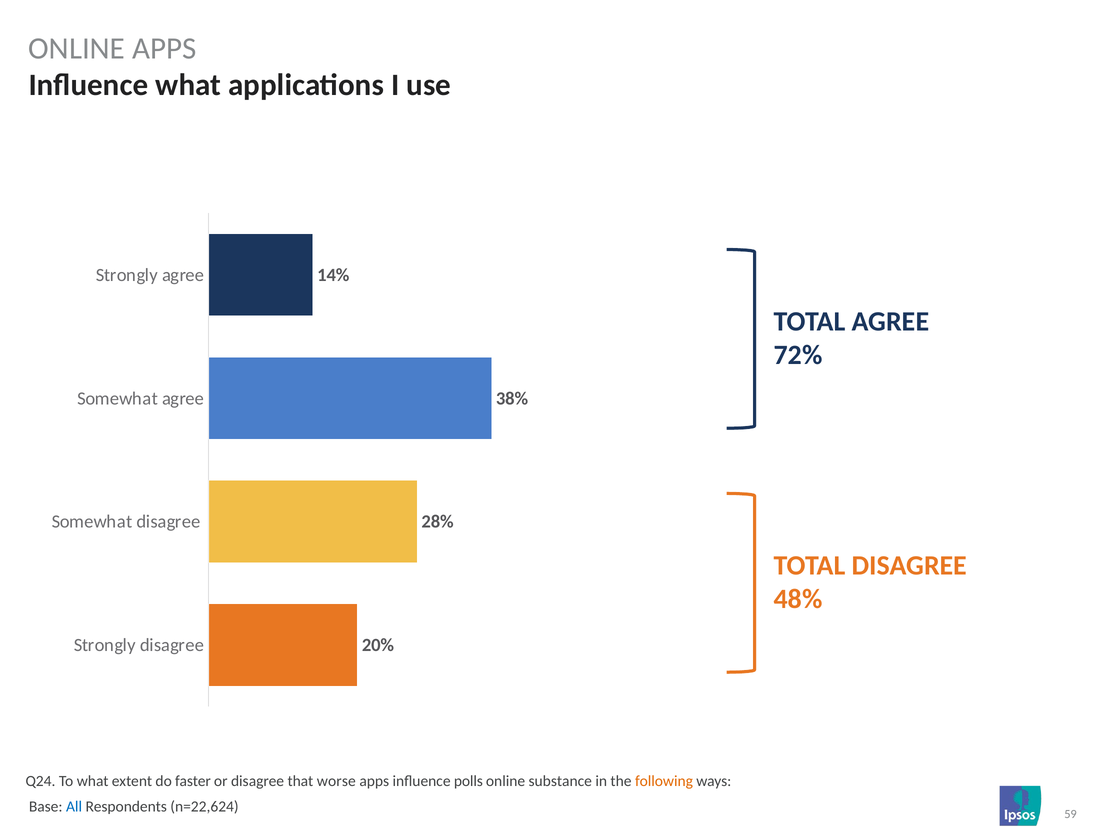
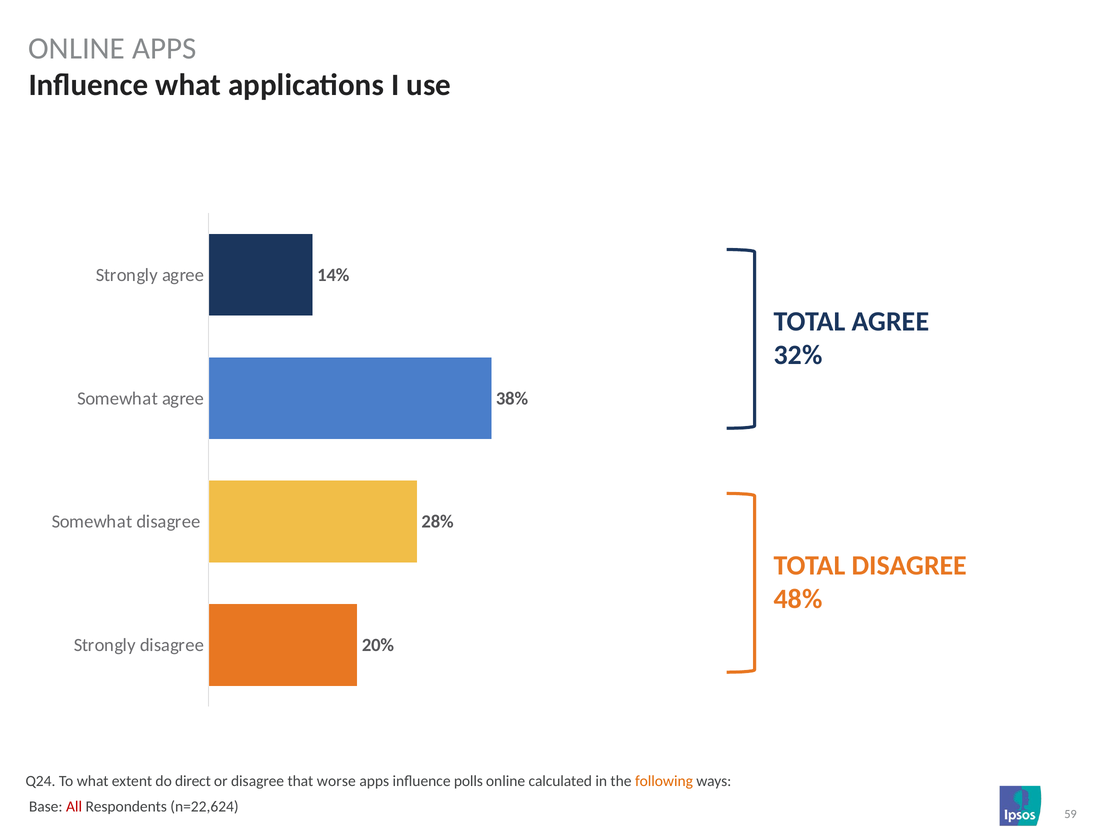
72%: 72% -> 32%
faster: faster -> direct
substance: substance -> calculated
All colour: blue -> red
